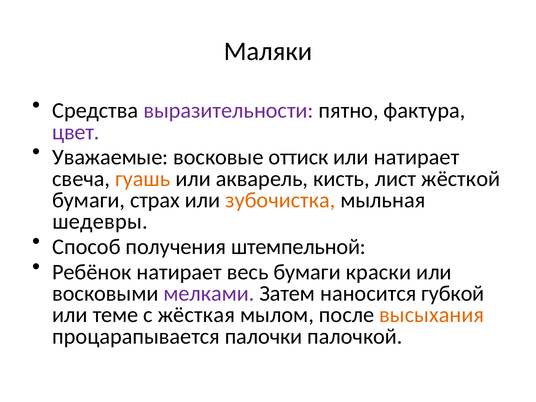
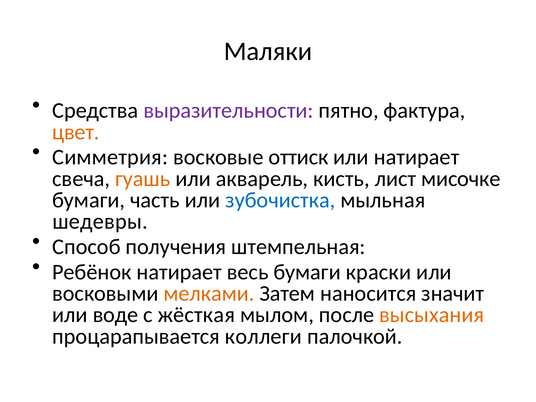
цвет colour: purple -> orange
Уважаемые: Уважаемые -> Симметрия
жёсткой: жёсткой -> мисочке
страх: страх -> часть
зубочистка colour: orange -> blue
штемпельной: штемпельной -> штемпельная
мелками colour: purple -> orange
губкой: губкой -> значит
теме: теме -> воде
палочки: палочки -> коллеги
